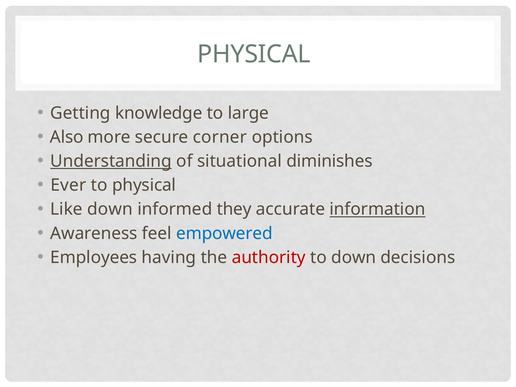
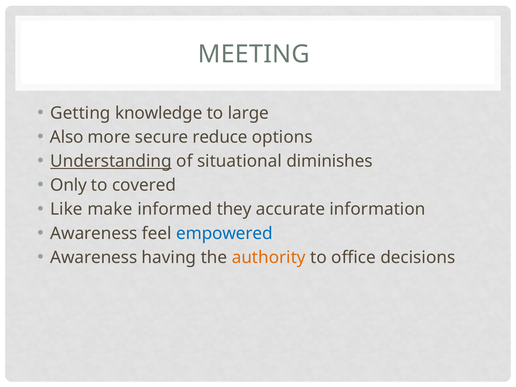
PHYSICAL at (254, 54): PHYSICAL -> MEETING
corner: corner -> reduce
Ever: Ever -> Only
to physical: physical -> covered
Like down: down -> make
information underline: present -> none
Employees at (94, 257): Employees -> Awareness
authority colour: red -> orange
to down: down -> office
